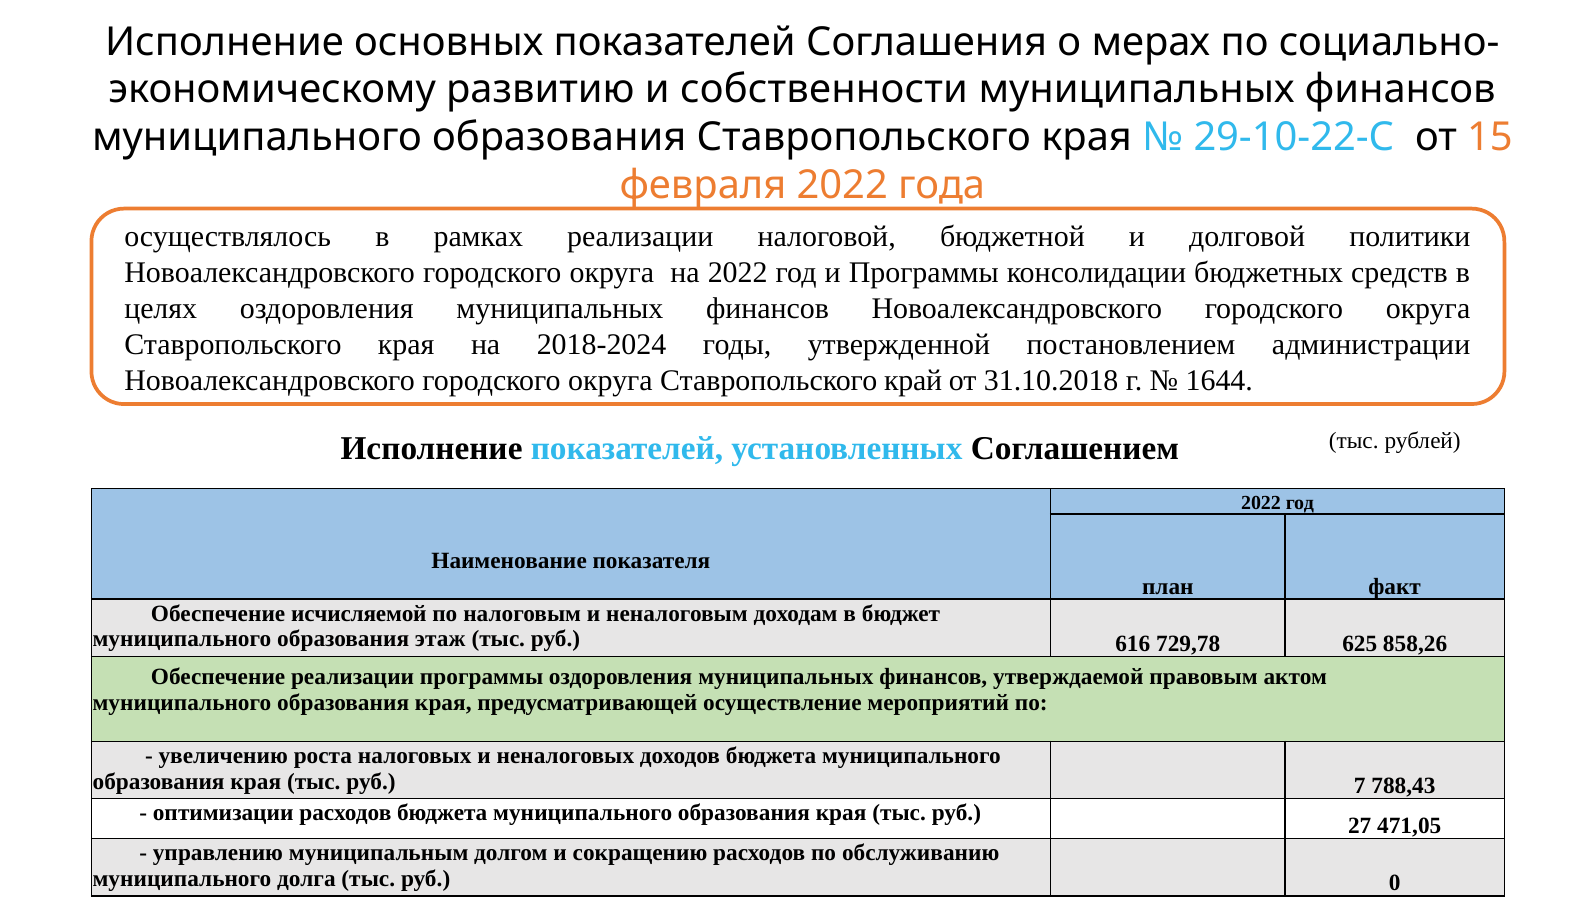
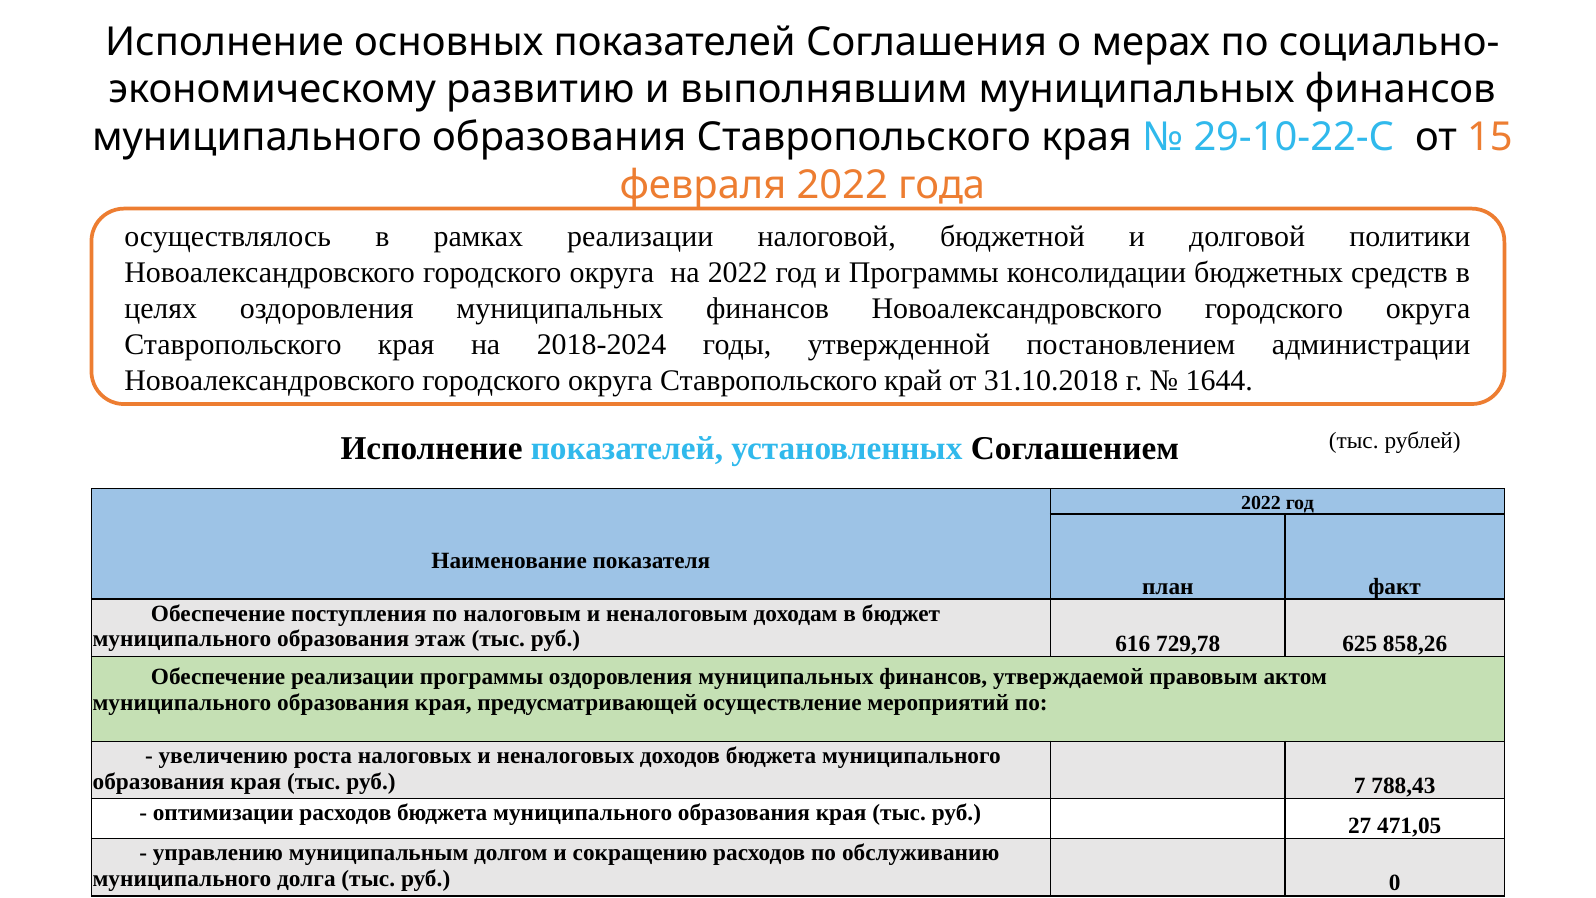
собственности: собственности -> выполнявшим
исчисляемой: исчисляемой -> поступления
